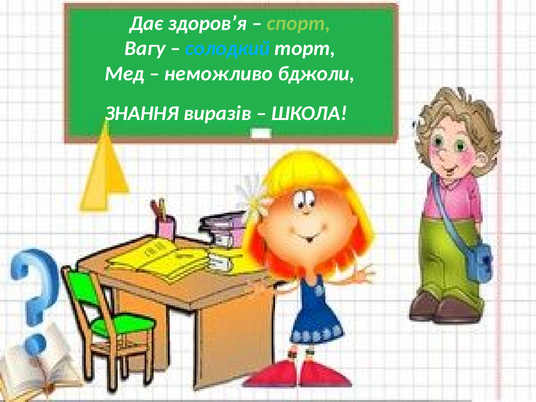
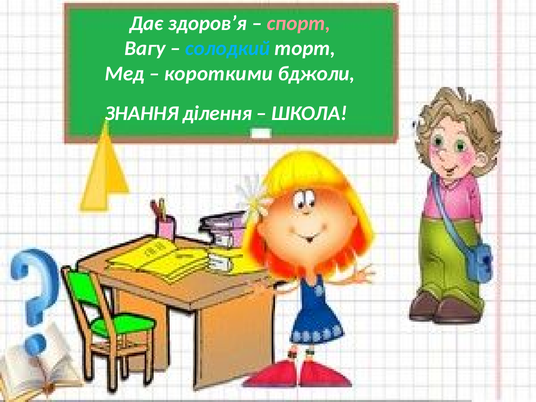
спорт colour: light green -> pink
неможливо: неможливо -> короткими
виразів: виразів -> ділення
